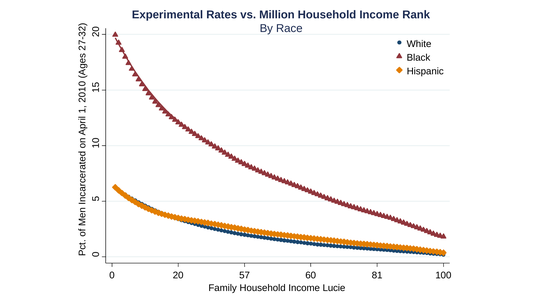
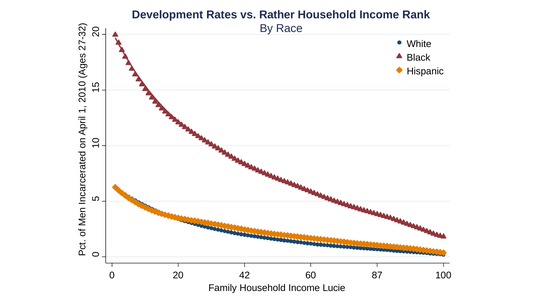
Experimental: Experimental -> Development
Million: Million -> Rather
57: 57 -> 42
81: 81 -> 87
